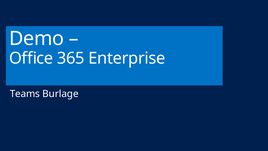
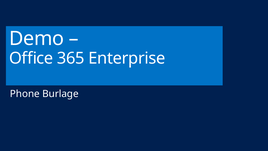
Teams: Teams -> Phone
